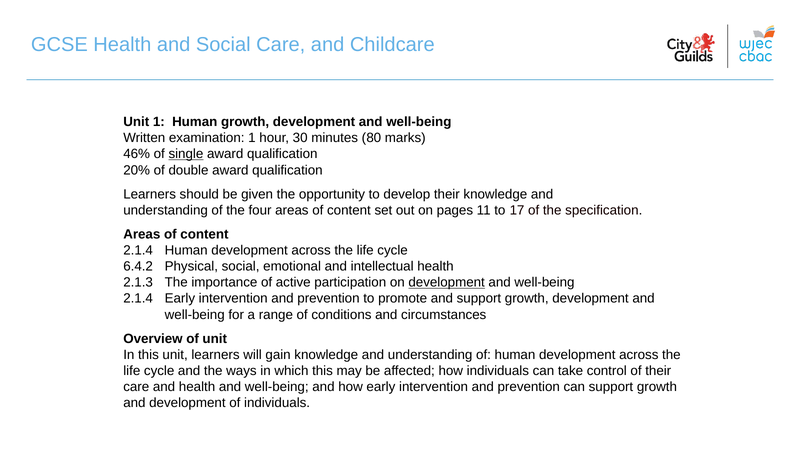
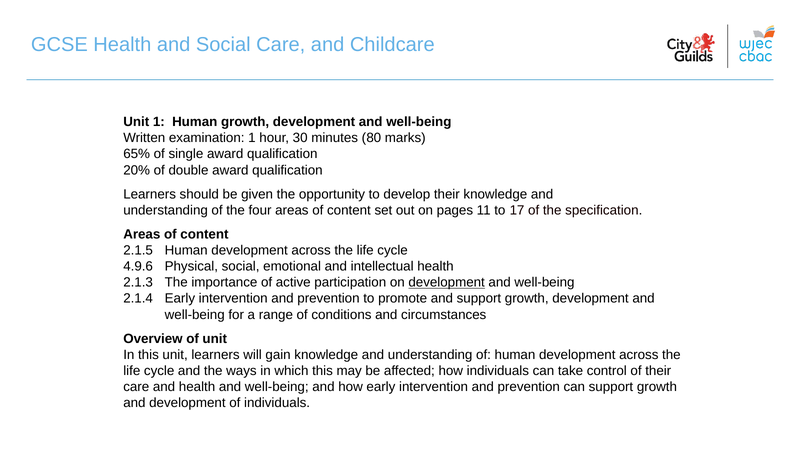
46%: 46% -> 65%
single underline: present -> none
2.1.4 at (138, 250): 2.1.4 -> 2.1.5
6.4.2: 6.4.2 -> 4.9.6
